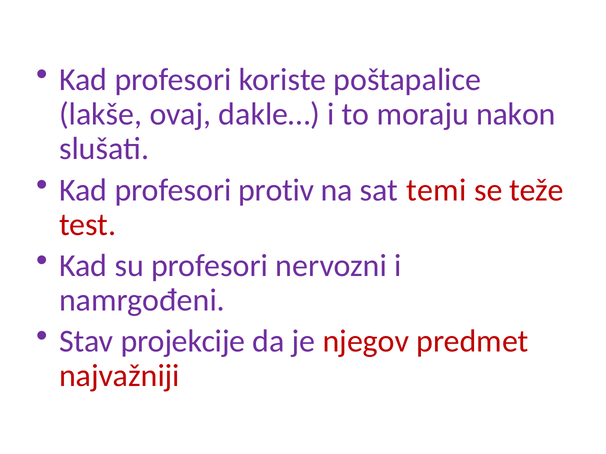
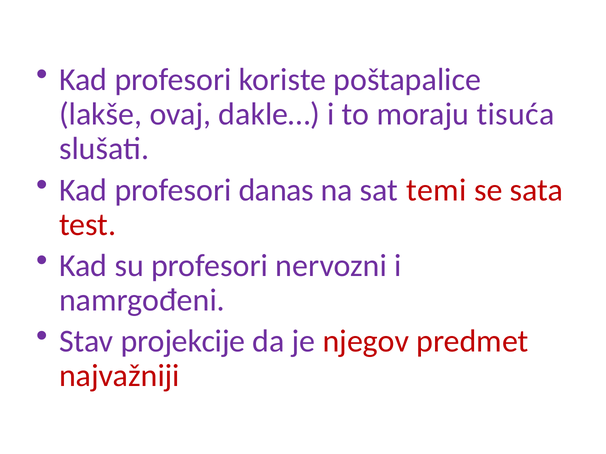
nakon: nakon -> tisuća
protiv: protiv -> danas
teže: teže -> sata
